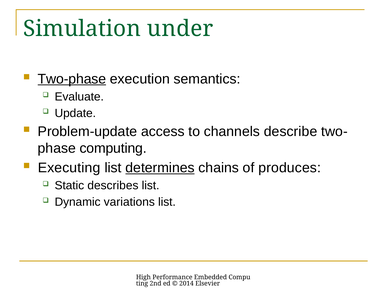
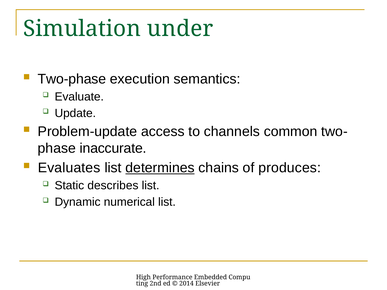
Two-phase underline: present -> none
describe: describe -> common
computing: computing -> inaccurate
Executing: Executing -> Evaluates
variations: variations -> numerical
